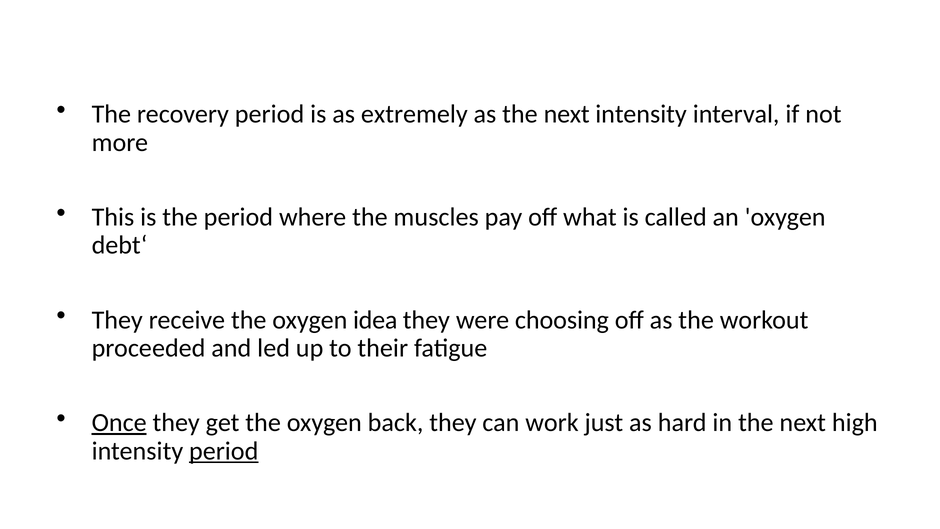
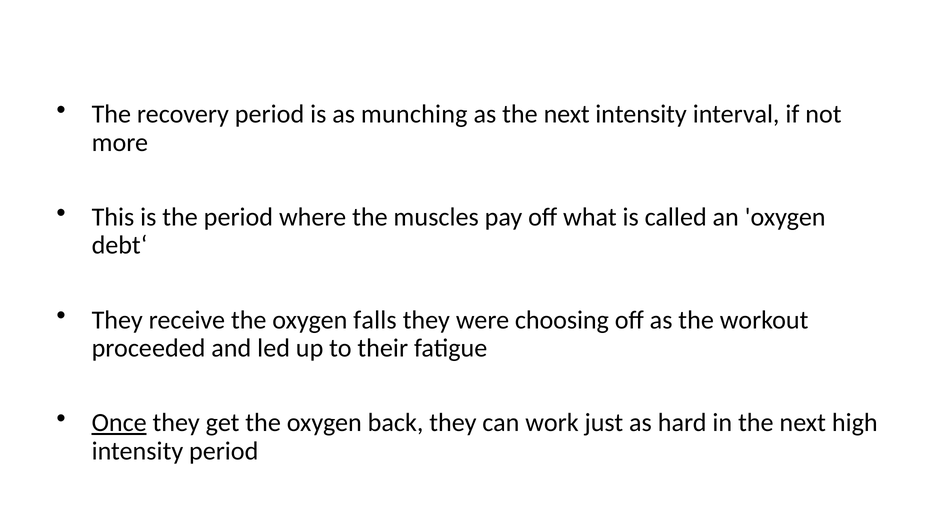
extremely: extremely -> munching
idea: idea -> falls
period at (224, 451) underline: present -> none
